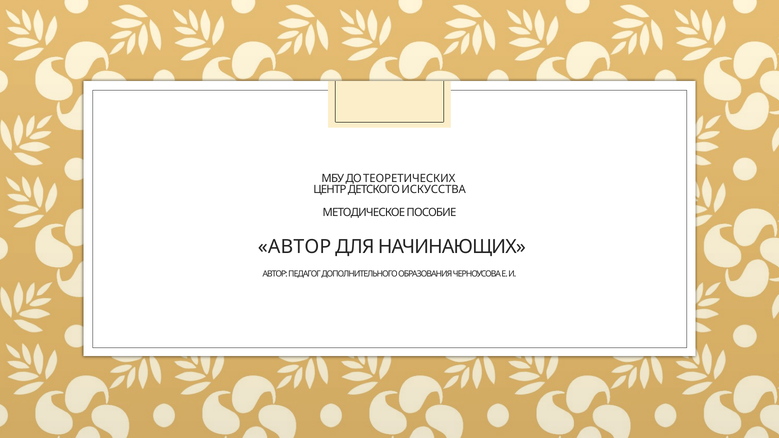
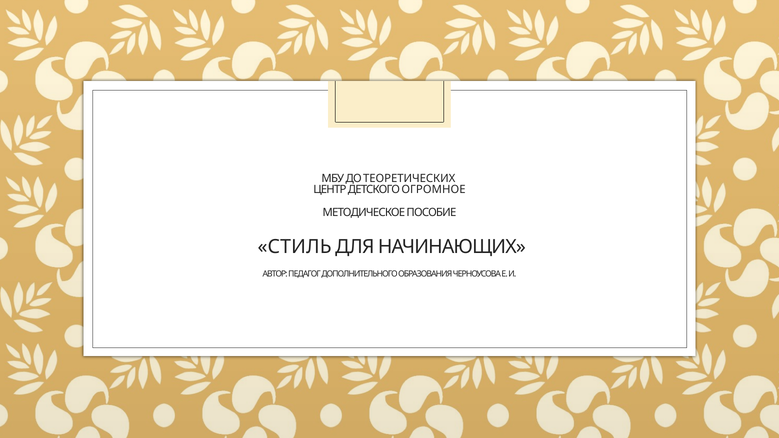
ИСКУССТВА: ИСКУССТВА -> ОГРОМНОЕ
АВТОР at (295, 247): АВТОР -> СТИЛЬ
